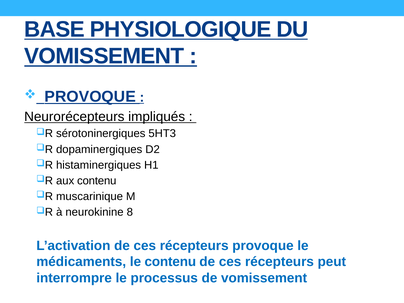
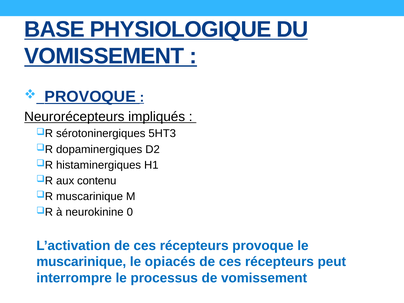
8: 8 -> 0
médicaments at (81, 262): médicaments -> muscarinique
le contenu: contenu -> opiacés
